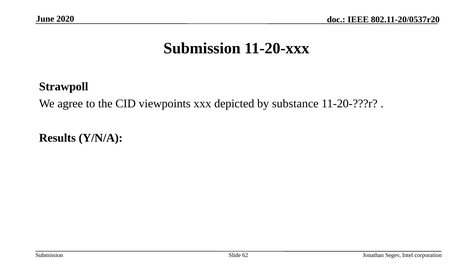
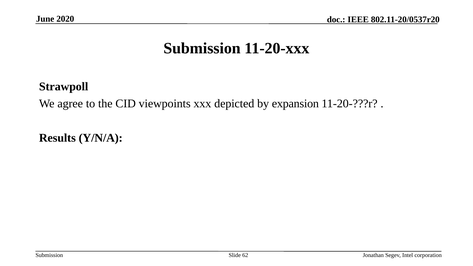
substance: substance -> expansion
